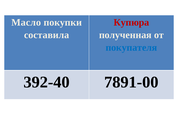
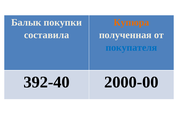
Масло: Масло -> Балык
Купюра colour: red -> orange
7891-00: 7891-00 -> 2000-00
